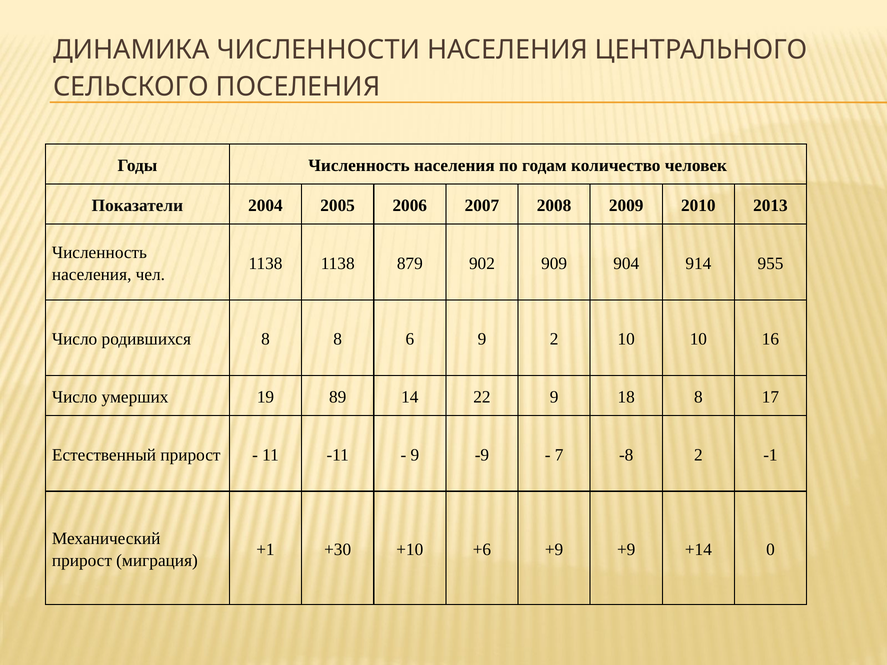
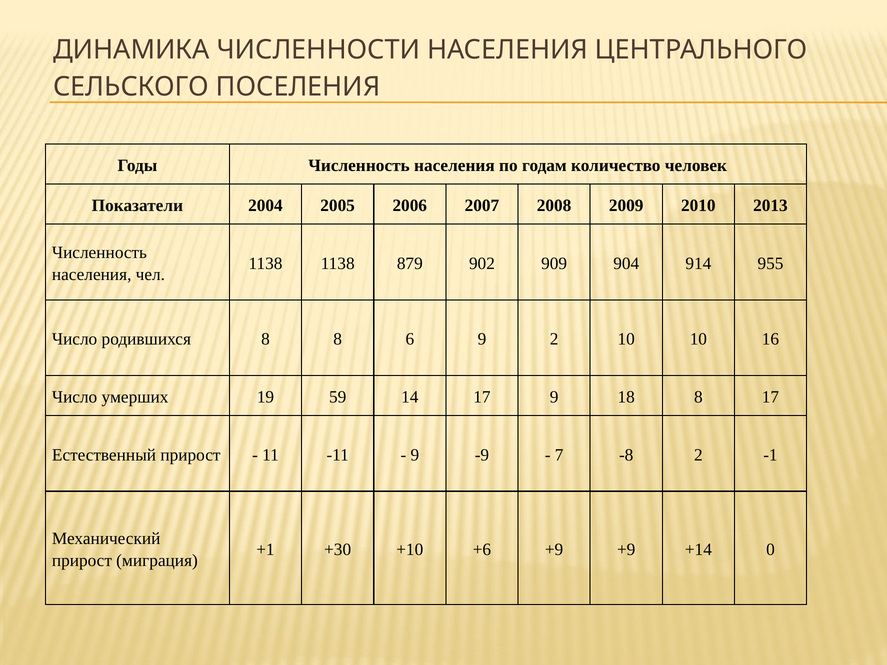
89: 89 -> 59
14 22: 22 -> 17
